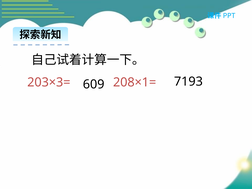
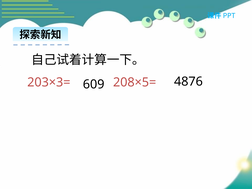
208×1=: 208×1= -> 208×5=
7193: 7193 -> 4876
